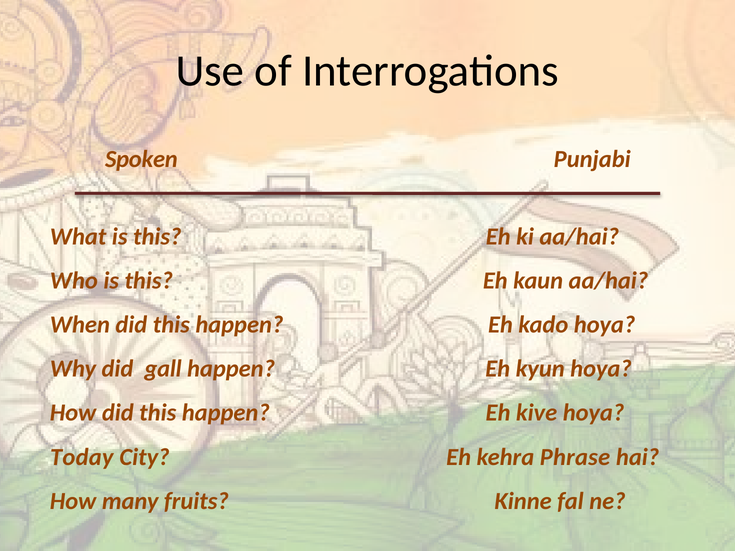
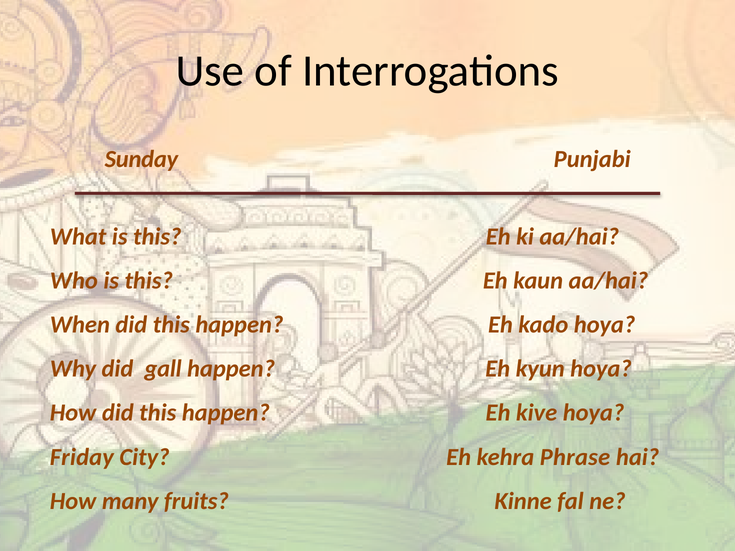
Spoken: Spoken -> Sunday
Today: Today -> Friday
